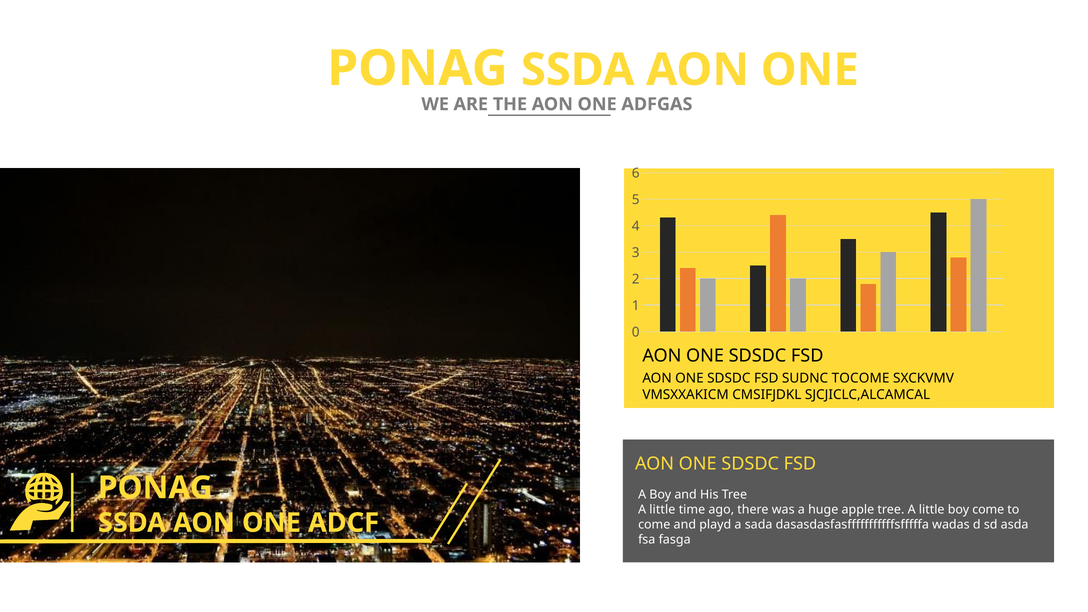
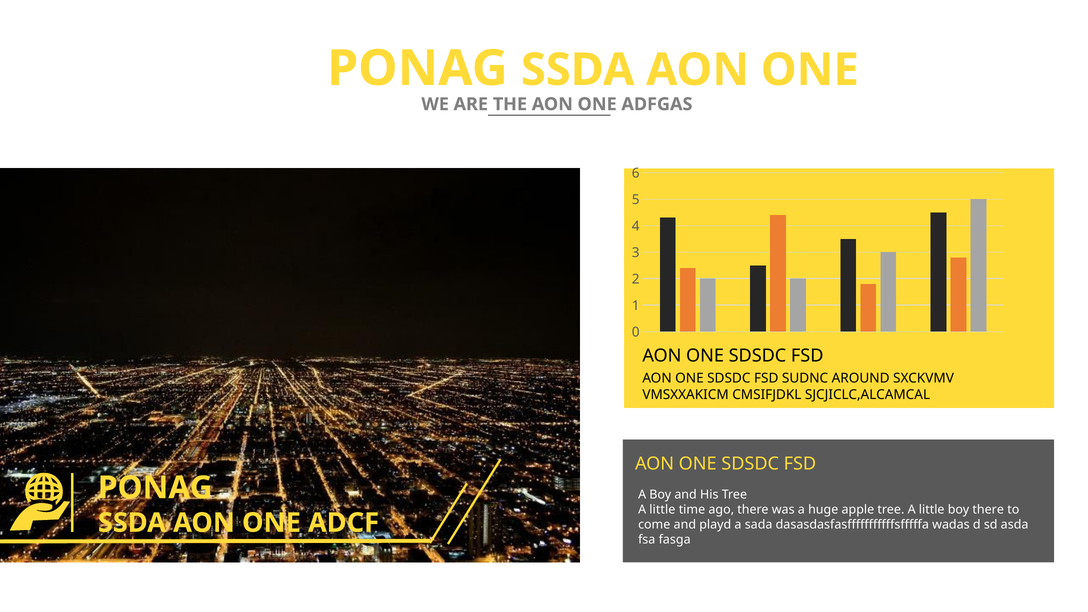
TOCOME: TOCOME -> AROUND
boy come: come -> there
